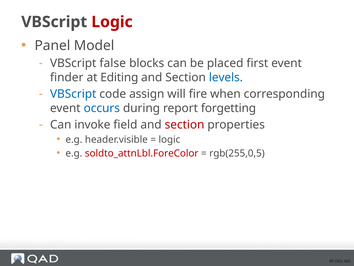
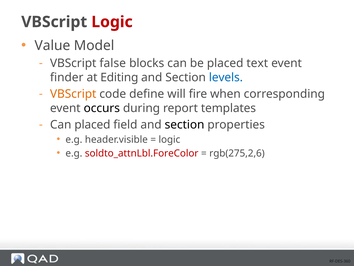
Panel: Panel -> Value
first: first -> text
VBScript at (73, 94) colour: blue -> orange
assign: assign -> define
occurs colour: blue -> black
forgetting: forgetting -> templates
Can invoke: invoke -> placed
section at (185, 124) colour: red -> black
rgb(255,0,5: rgb(255,0,5 -> rgb(275,2,6
